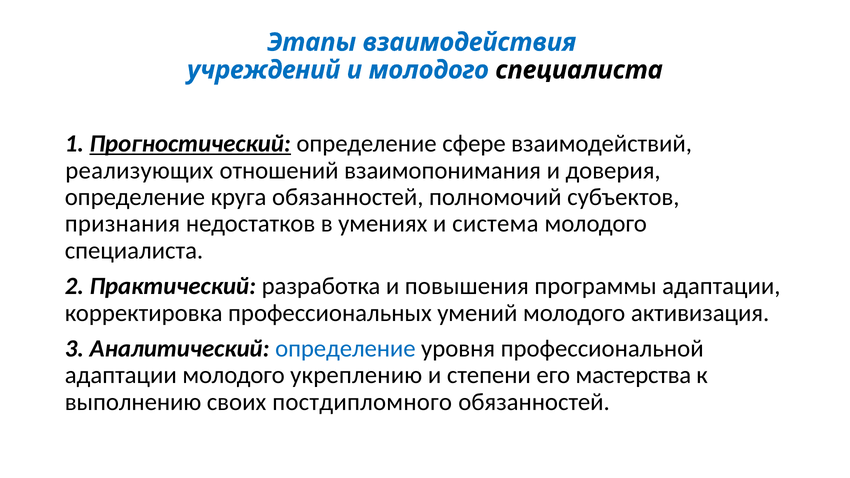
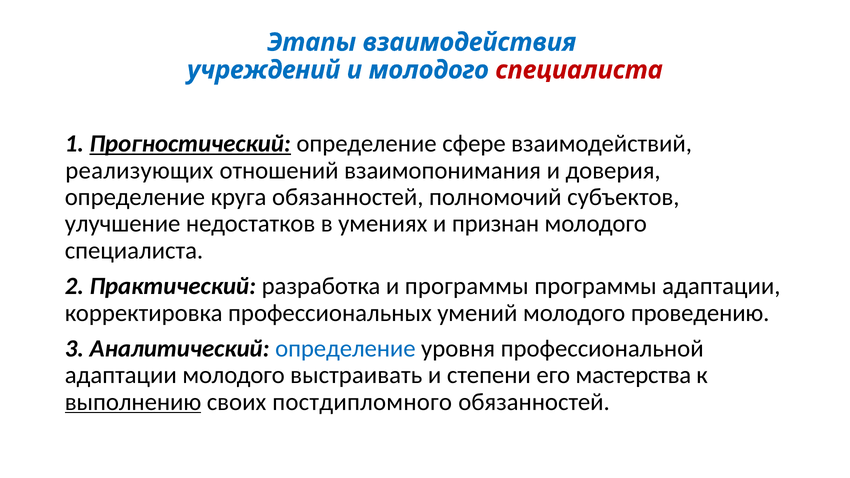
специалиста at (579, 70) colour: black -> red
признания: признания -> улучшение
система: система -> признан
и повышения: повышения -> программы
активизация: активизация -> проведению
укреплению: укреплению -> выстраивать
выполнению underline: none -> present
